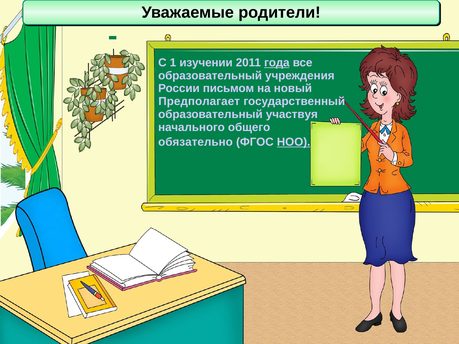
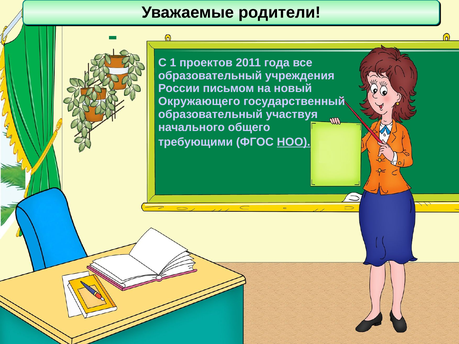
изучении: изучении -> проектов
года underline: present -> none
Предполагает: Предполагает -> Окружающего
обязательно: обязательно -> требующими
